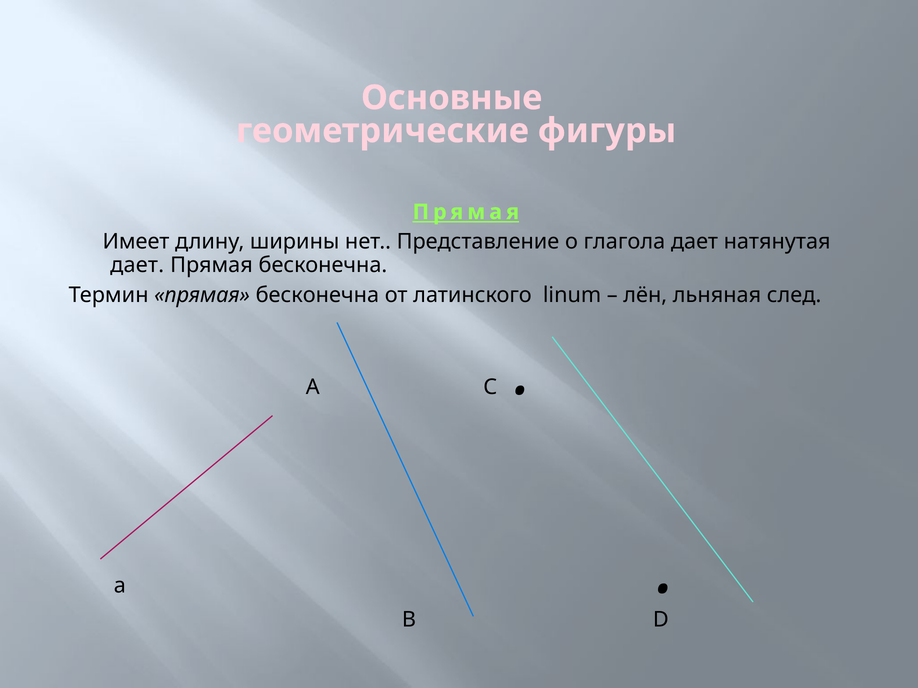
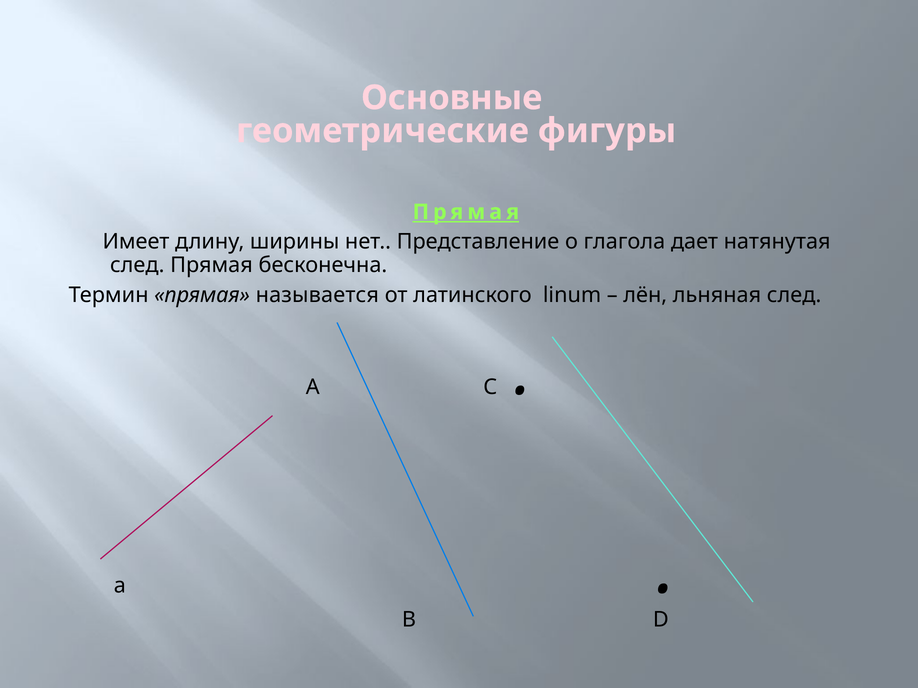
дает at (137, 265): дает -> след
Термин прямая бесконечна: бесконечна -> называется
